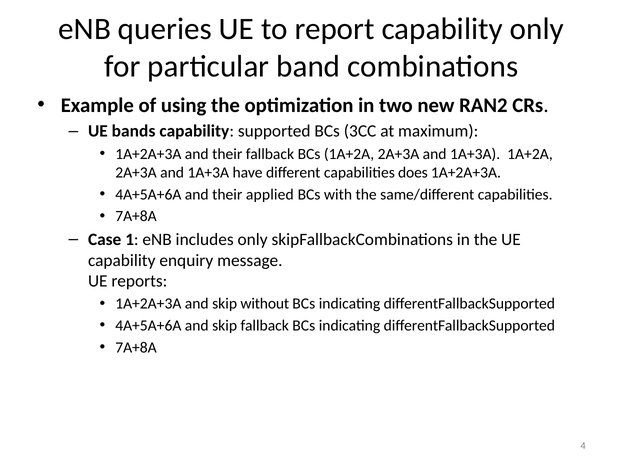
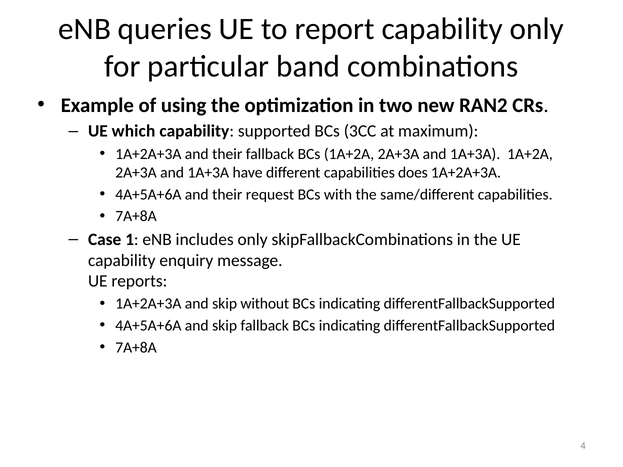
bands: bands -> which
applied: applied -> request
